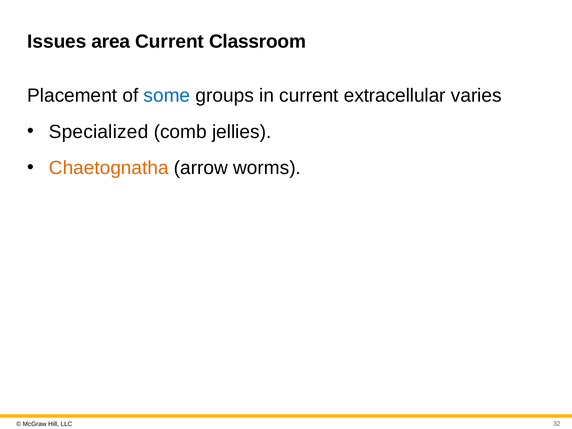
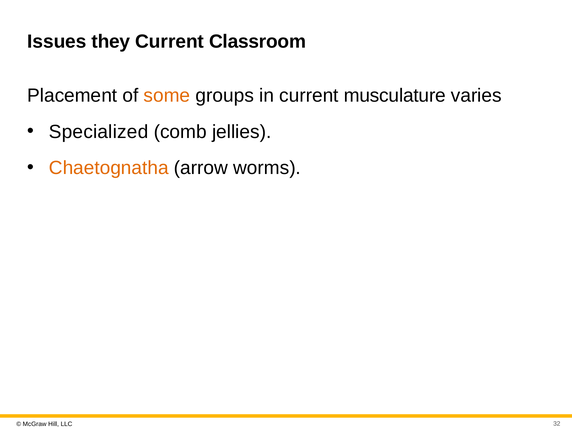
area: area -> they
some colour: blue -> orange
extracellular: extracellular -> musculature
